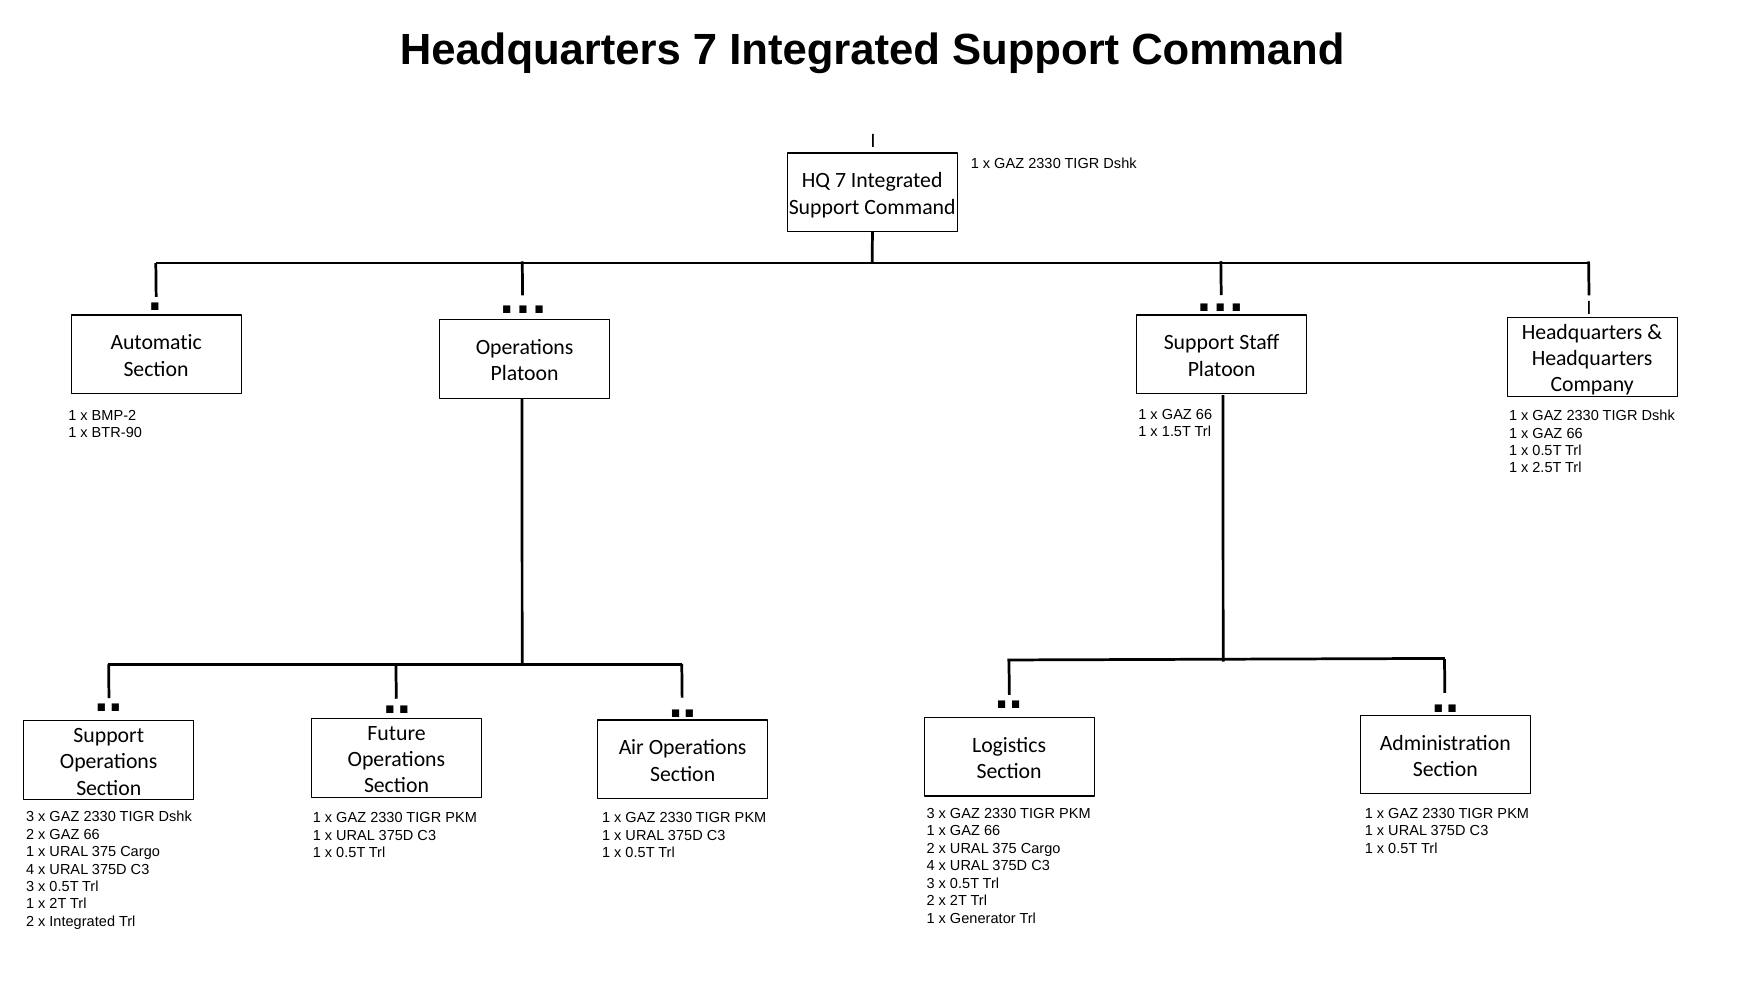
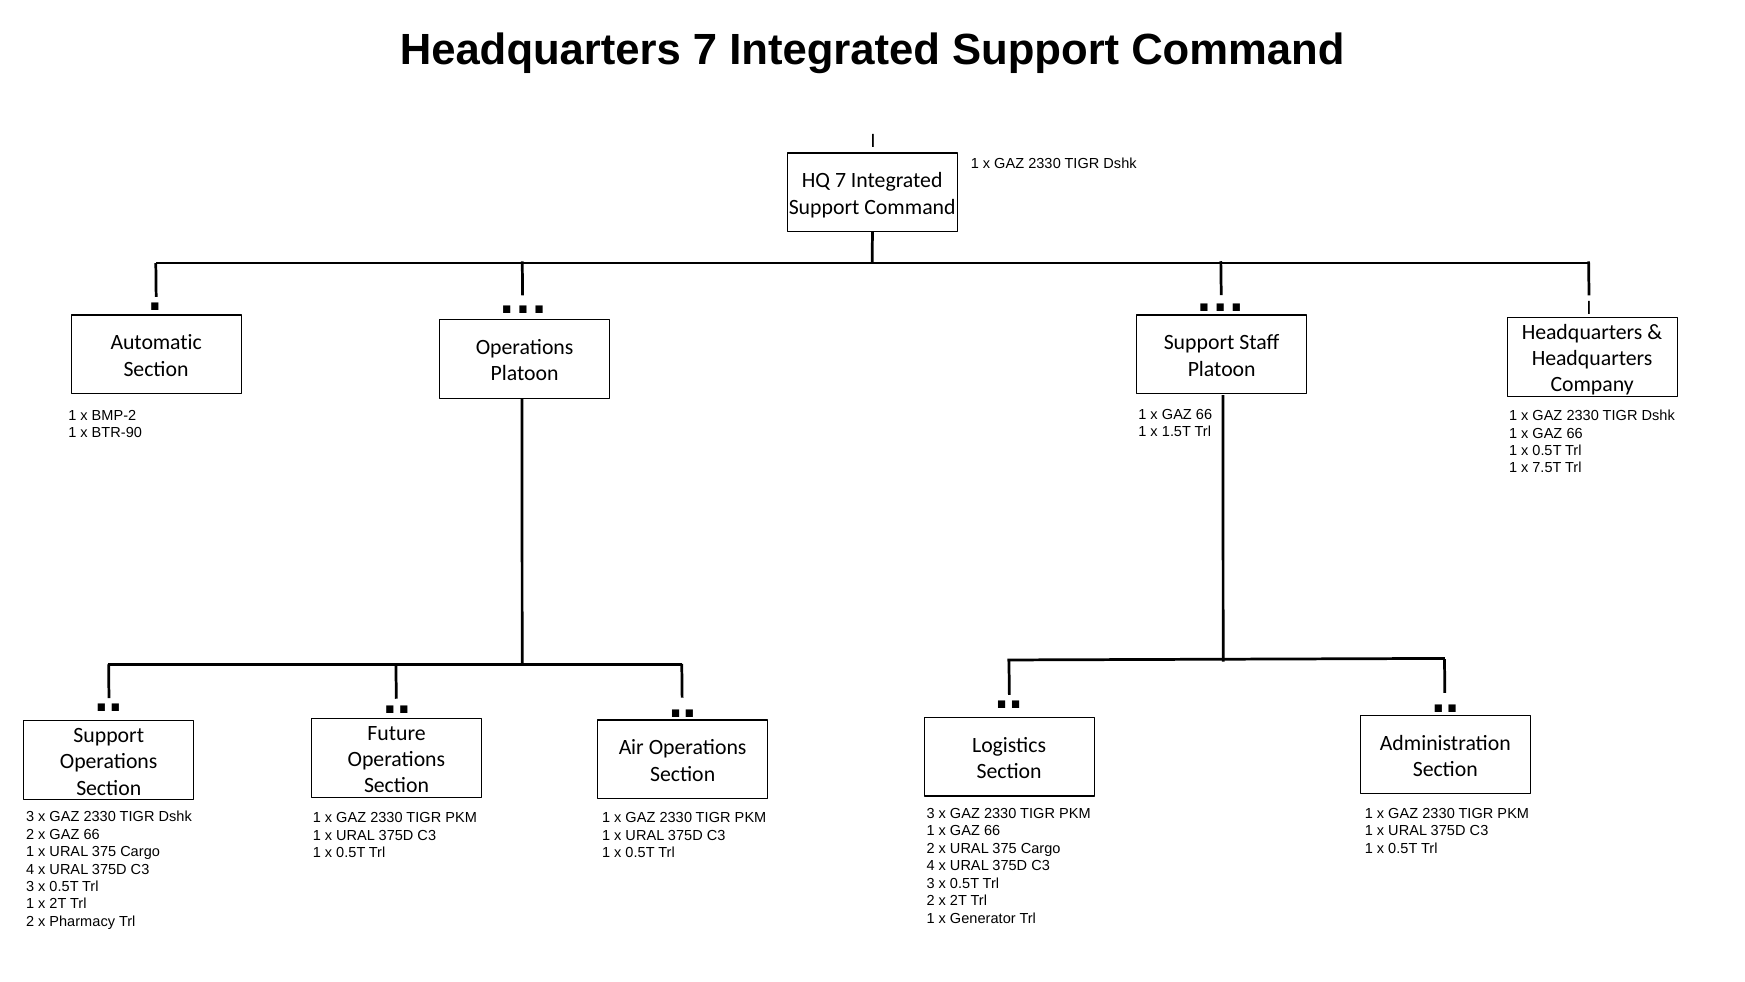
2.5T: 2.5T -> 7.5T
x Integrated: Integrated -> Pharmacy
